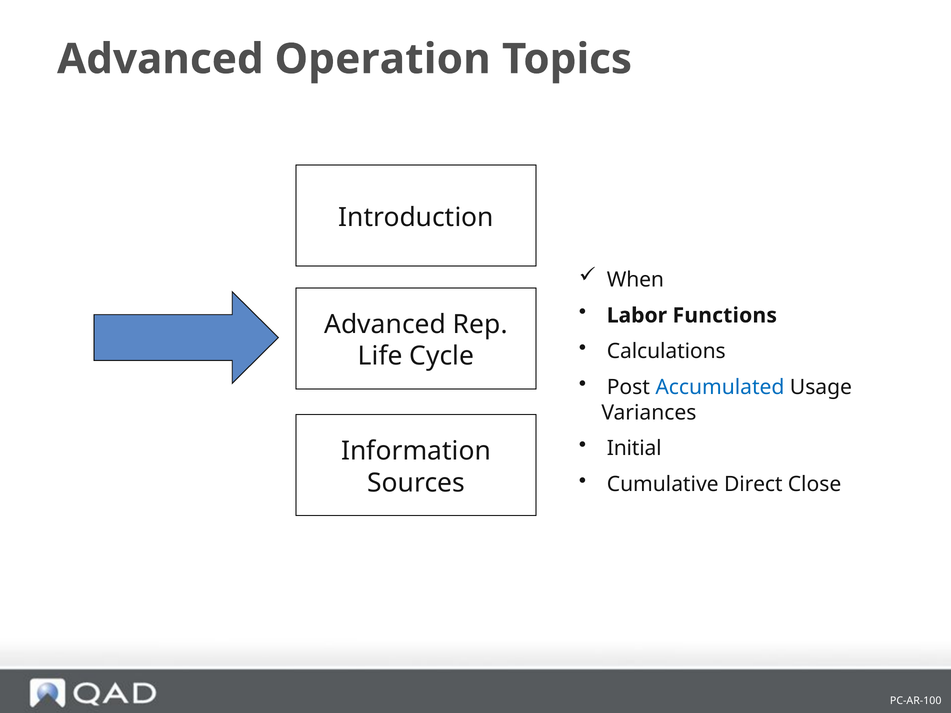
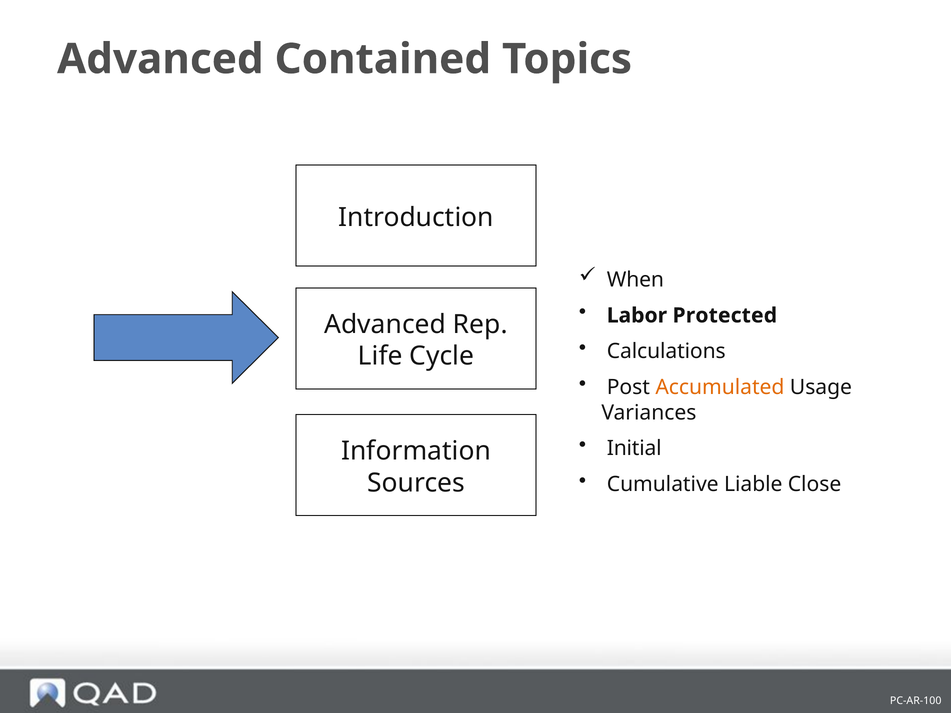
Operation: Operation -> Contained
Functions: Functions -> Protected
Accumulated colour: blue -> orange
Direct: Direct -> Liable
